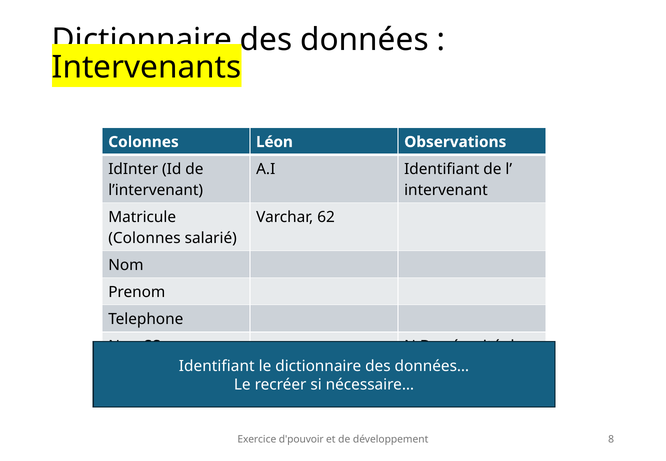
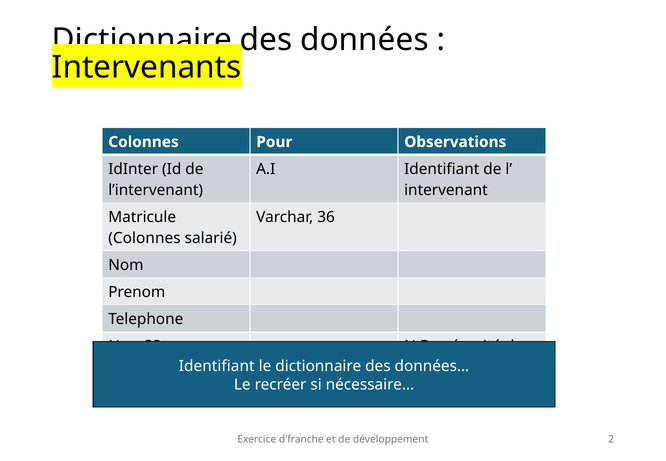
Léon: Léon -> Pour
62: 62 -> 36
d'pouvoir: d'pouvoir -> d'franche
8: 8 -> 2
